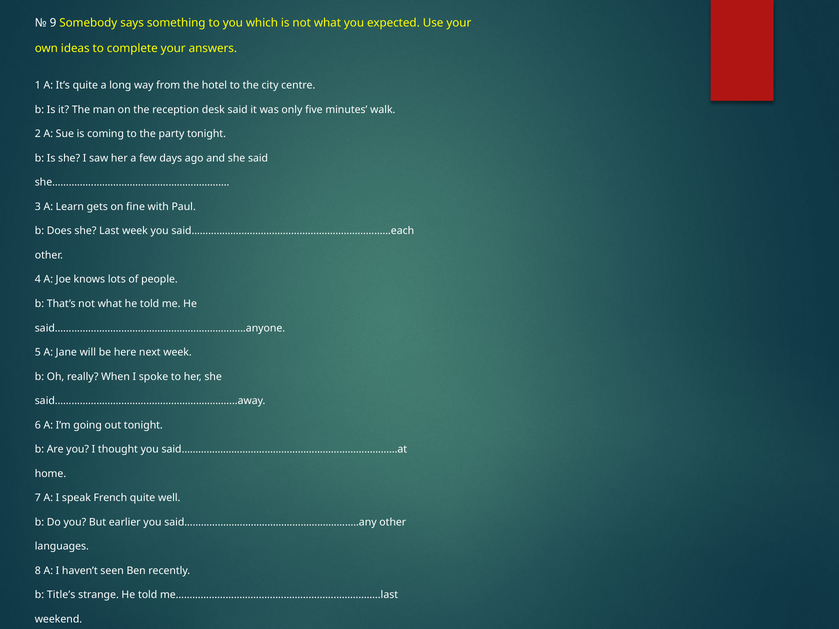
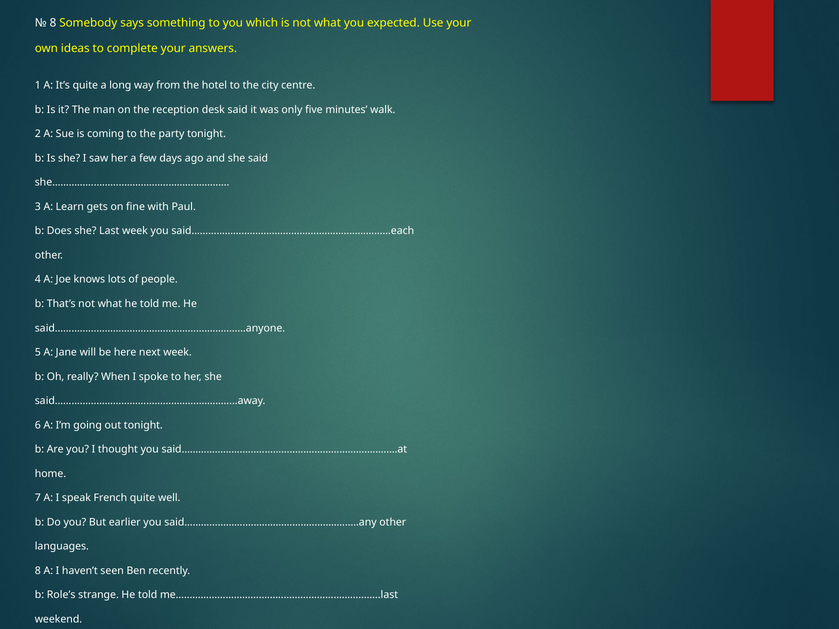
9 at (53, 23): 9 -> 8
Title’s: Title’s -> Role’s
